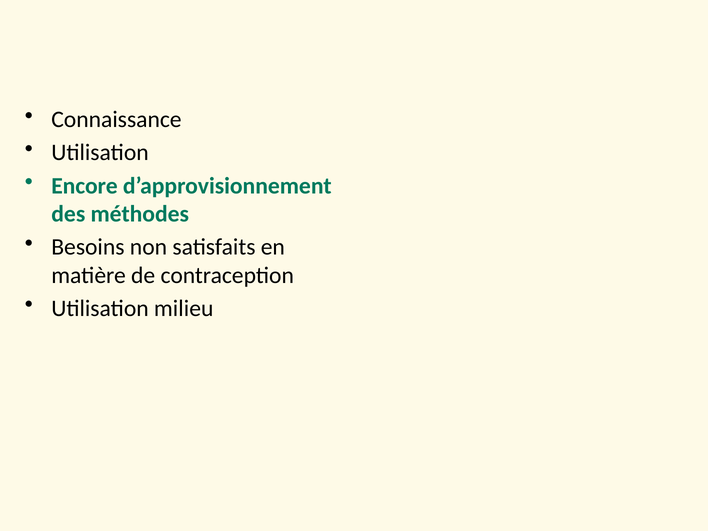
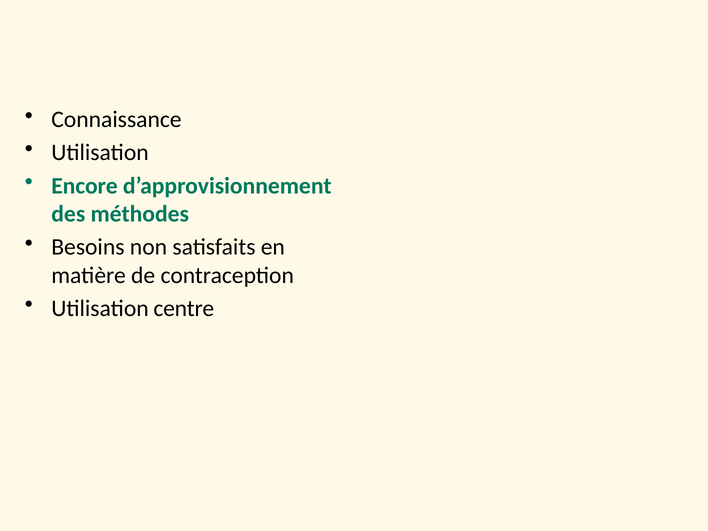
milieu: milieu -> centre
